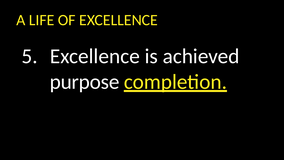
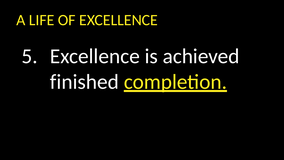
purpose: purpose -> finished
